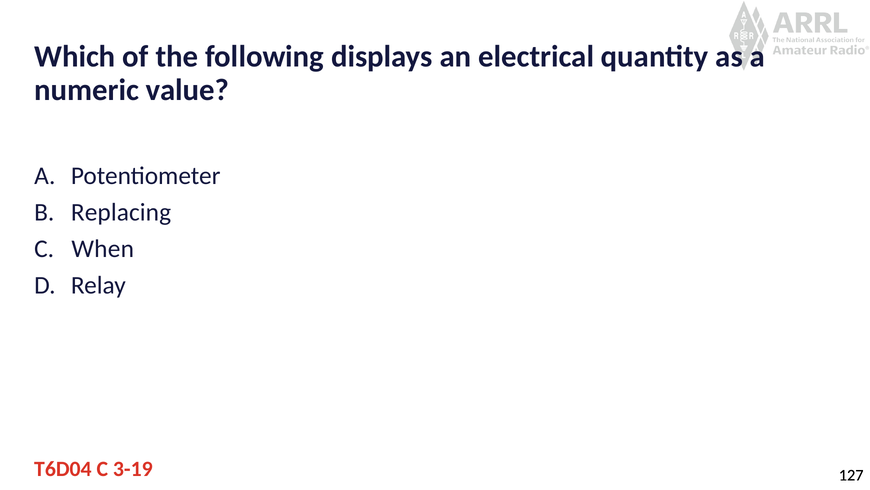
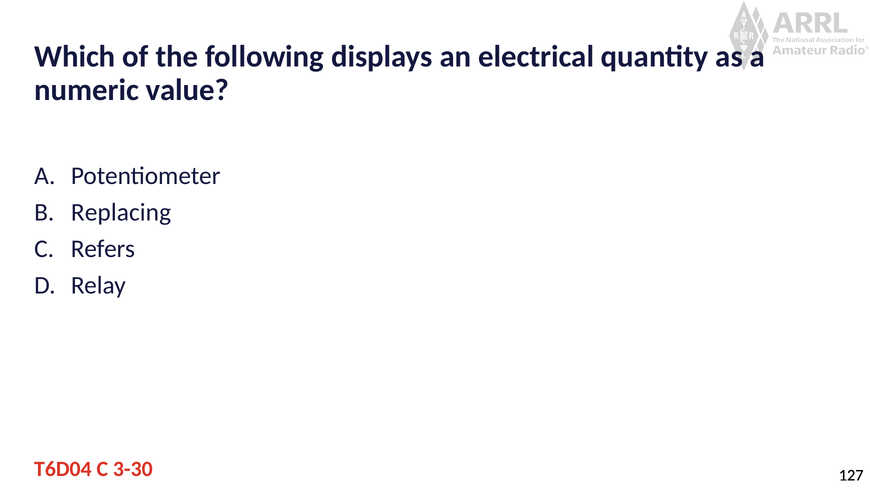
When: When -> Refers
3-19: 3-19 -> 3-30
